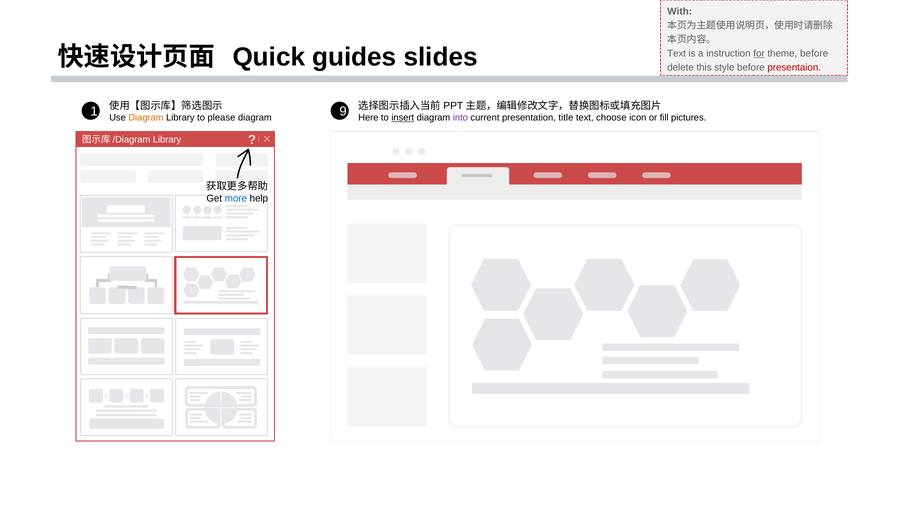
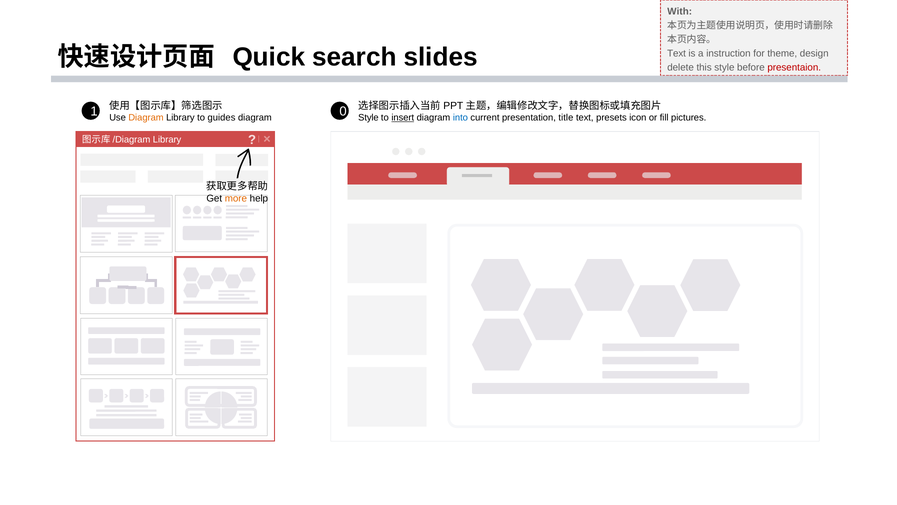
guides: guides -> search
for underline: present -> none
theme before: before -> design
9: 9 -> 0
please: please -> guides
Here at (368, 118): Here -> Style
into colour: purple -> blue
choose: choose -> presets
more colour: blue -> orange
